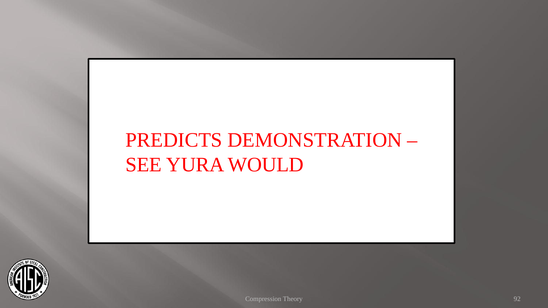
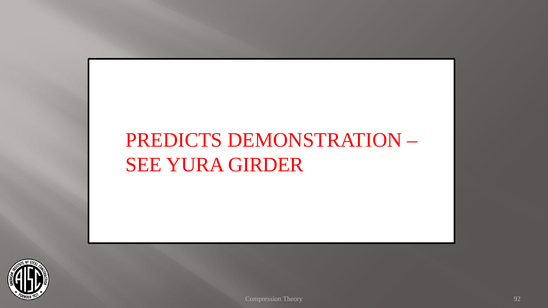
WOULD: WOULD -> GIRDER
